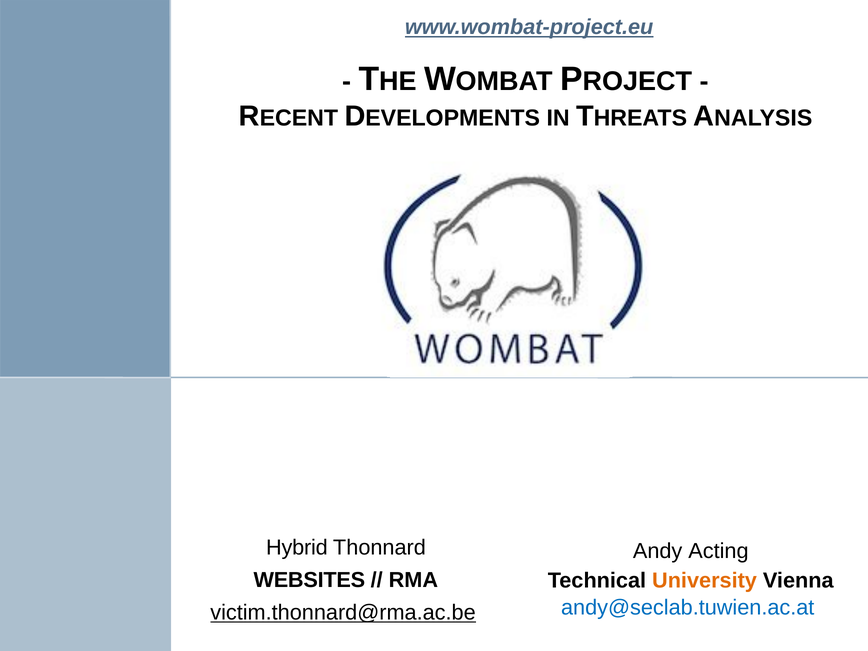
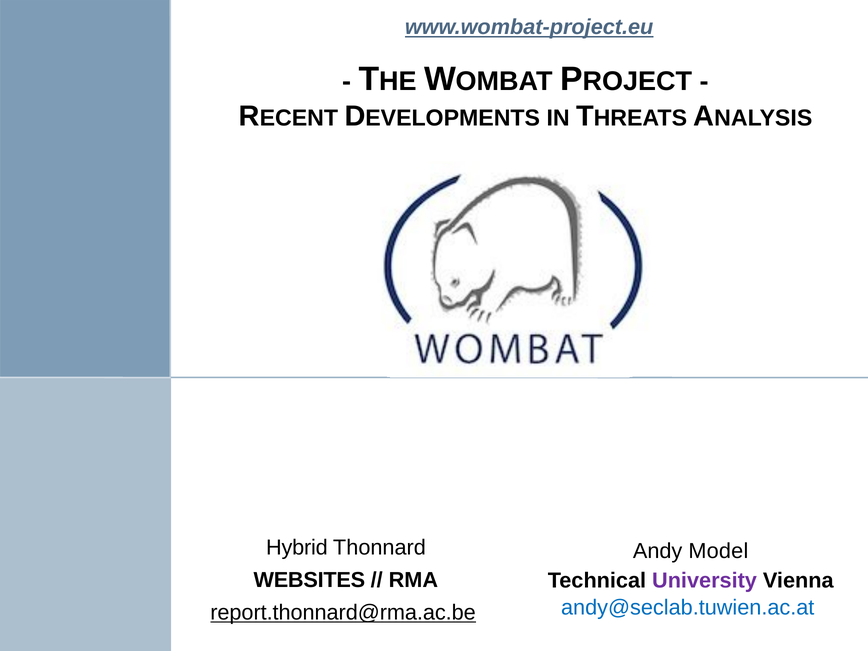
Acting: Acting -> Model
University colour: orange -> purple
victim.thonnard@rma.ac.be: victim.thonnard@rma.ac.be -> report.thonnard@rma.ac.be
